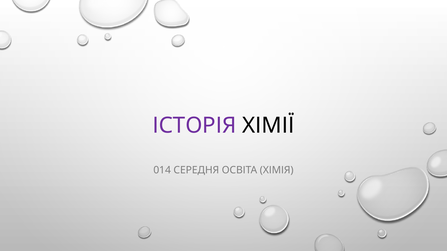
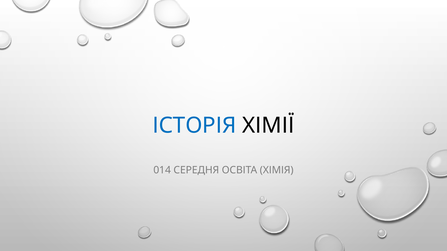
ІСТОРІЯ colour: purple -> blue
